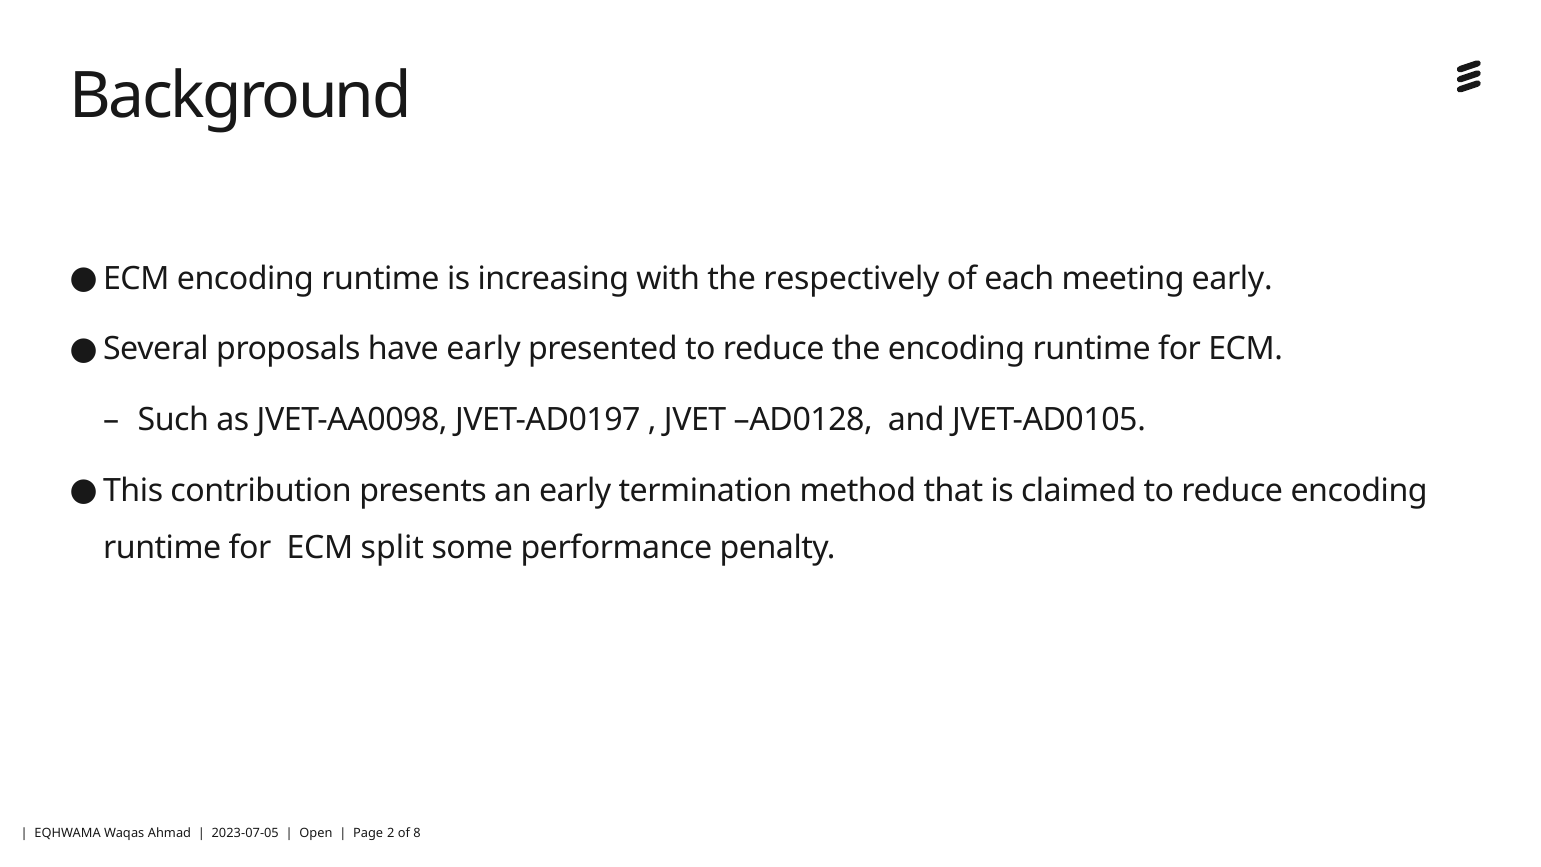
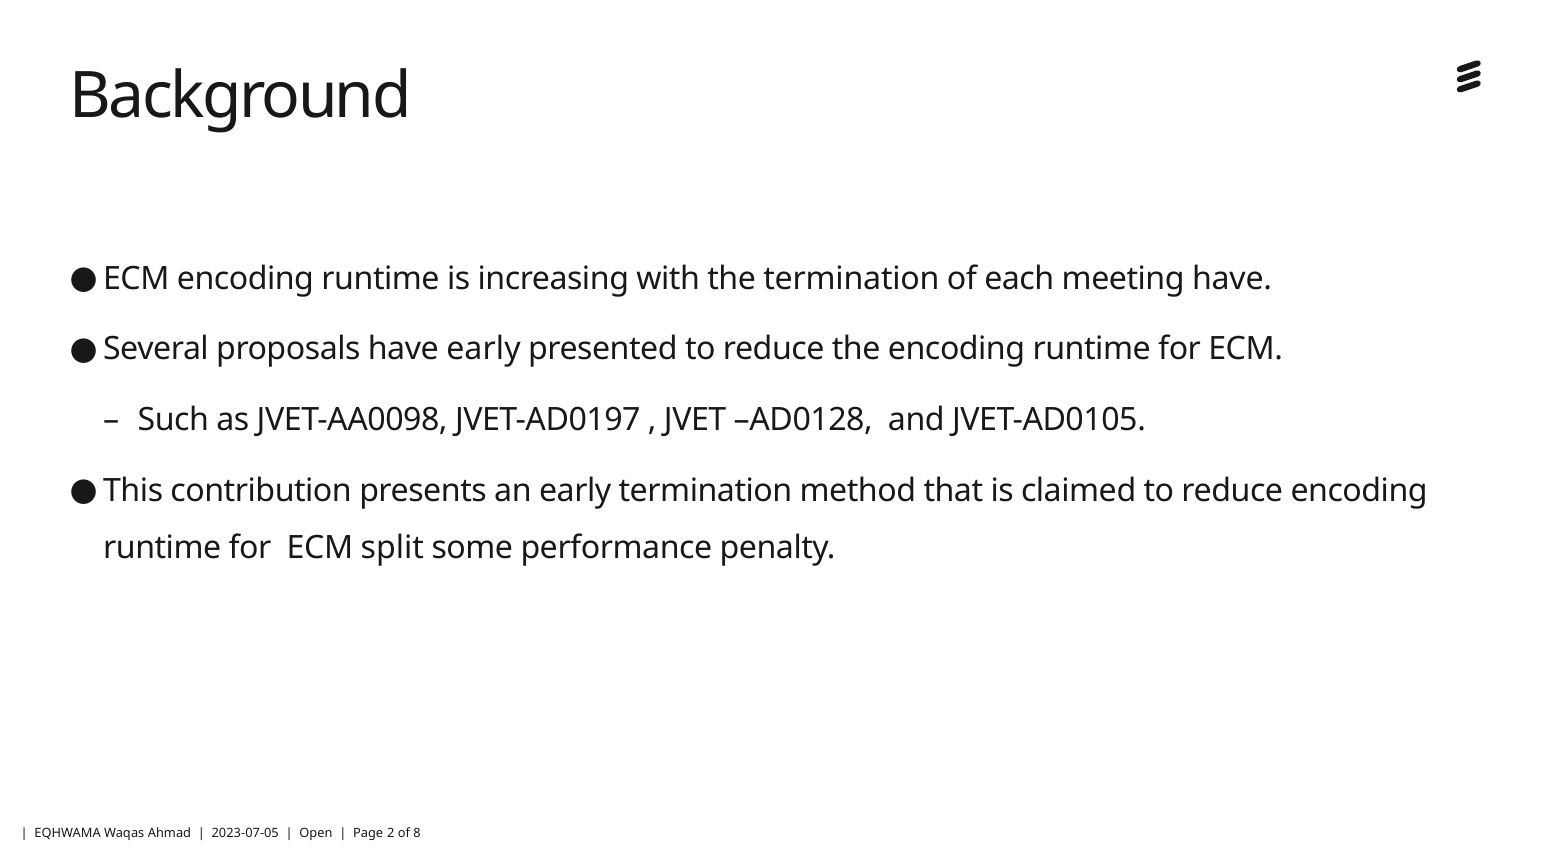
the respectively: respectively -> termination
meeting early: early -> have
